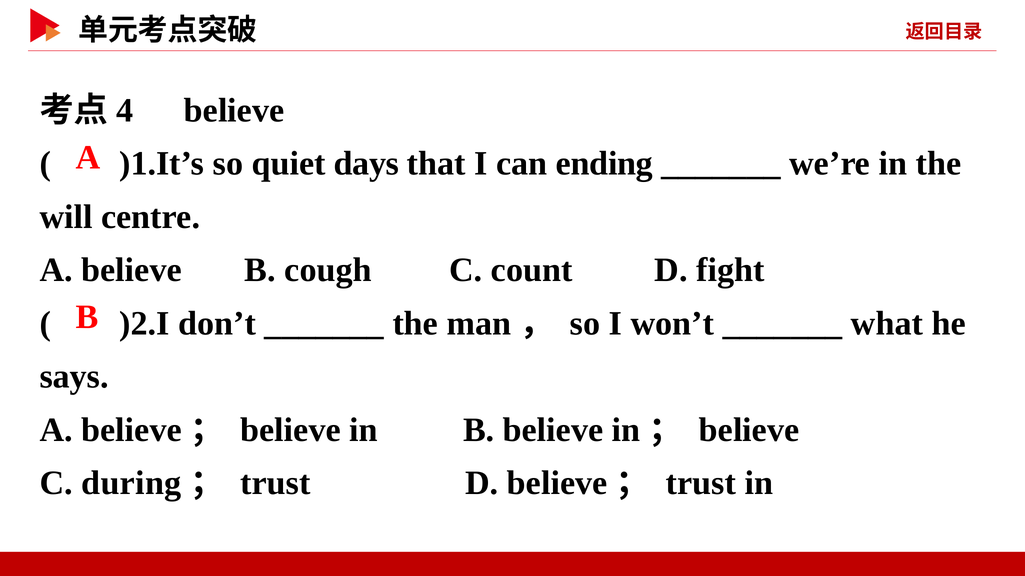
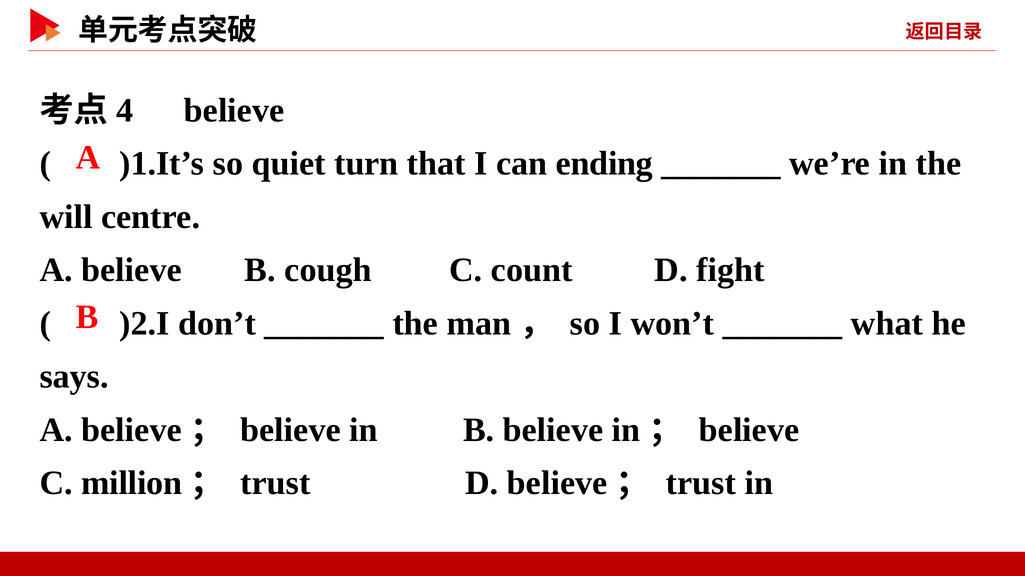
days: days -> turn
during: during -> million
